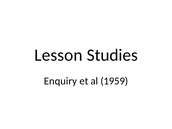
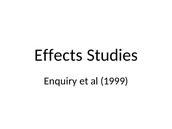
Lesson: Lesson -> Effects
1959: 1959 -> 1999
